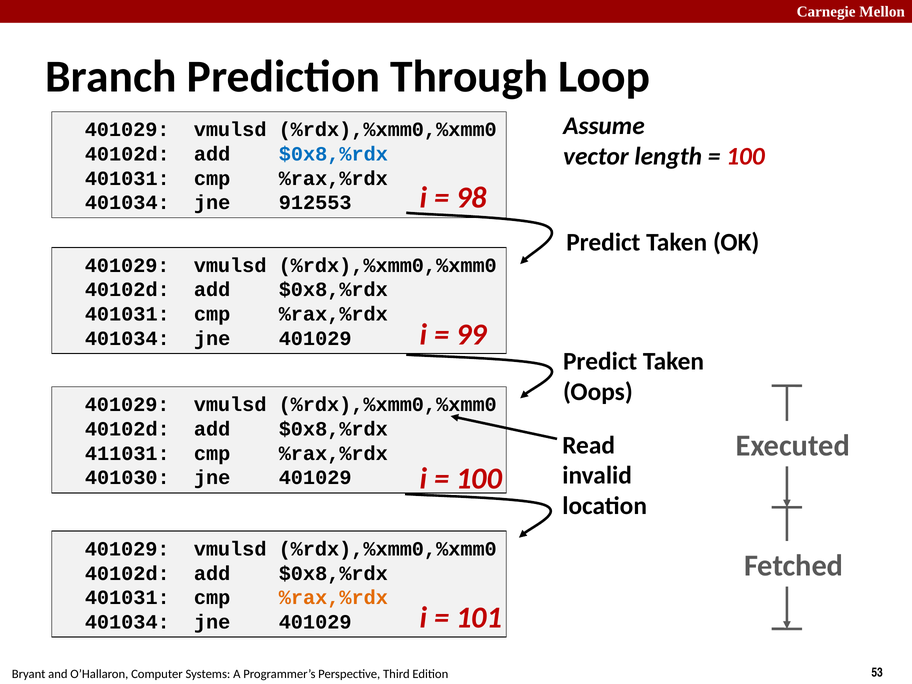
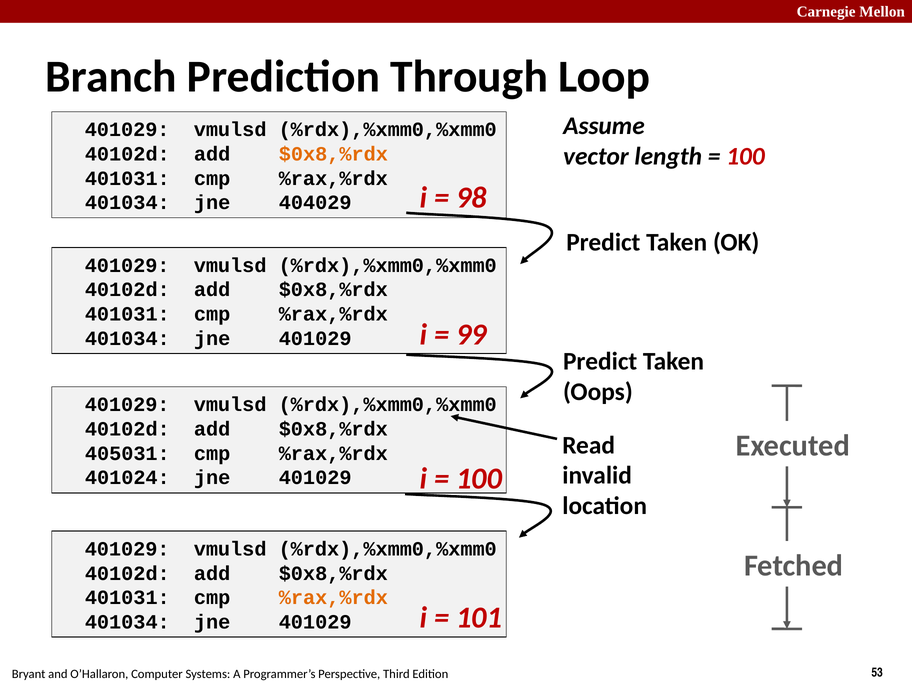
$0x8,%rdx at (333, 154) colour: blue -> orange
912553: 912553 -> 404029
411031: 411031 -> 405031
401030: 401030 -> 401024
